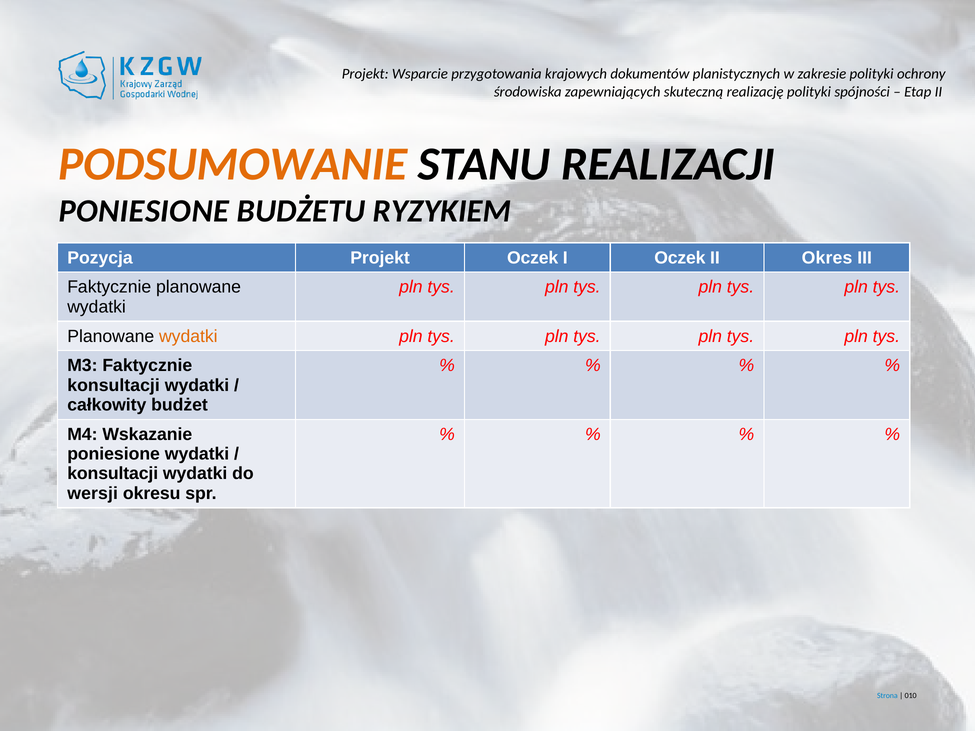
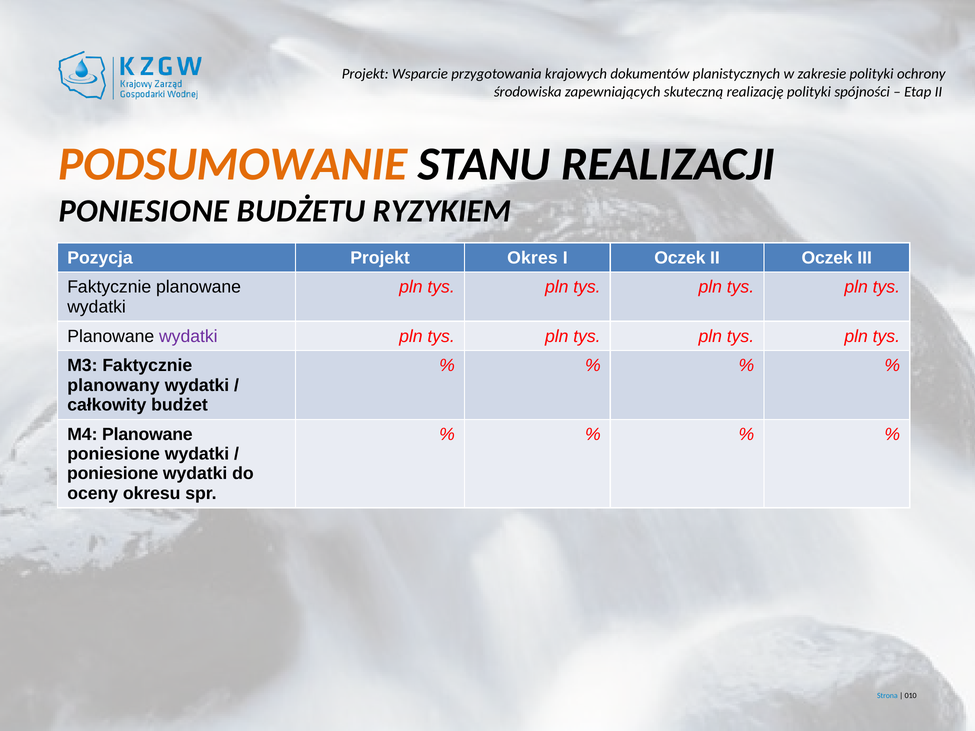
Projekt Oczek: Oczek -> Okres
II Okres: Okres -> Oczek
wydatki at (188, 336) colour: orange -> purple
konsultacji at (114, 385): konsultacji -> planowany
M4 Wskazanie: Wskazanie -> Planowane
konsultacji at (113, 474): konsultacji -> poniesione
wersji: wersji -> oceny
